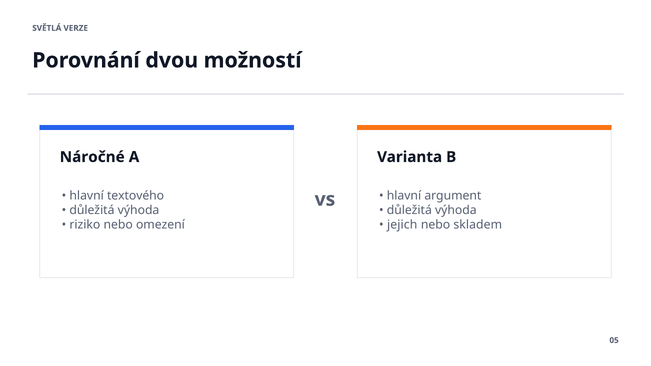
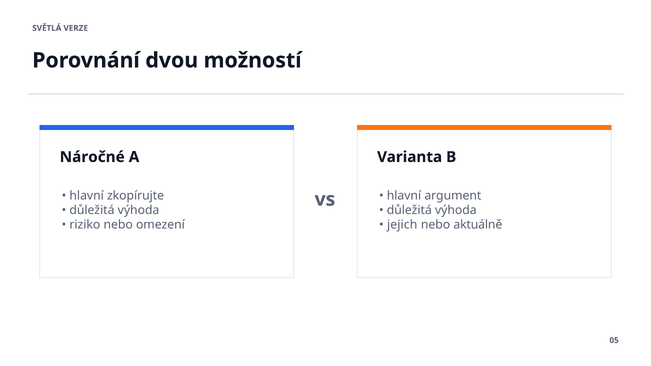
textového: textového -> zkopírujte
skladem: skladem -> aktuálně
